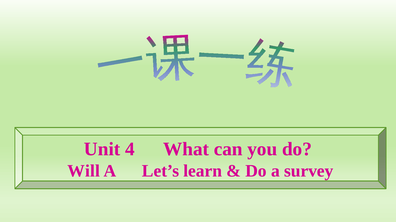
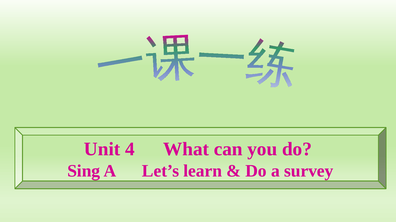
Will: Will -> Sing
